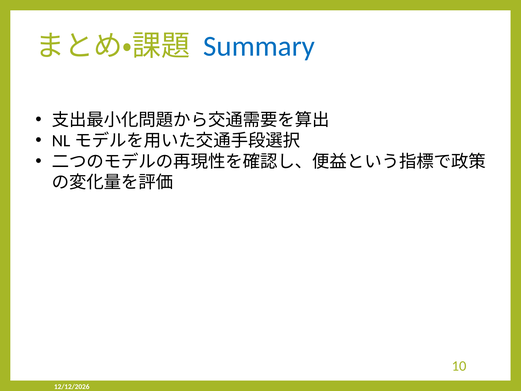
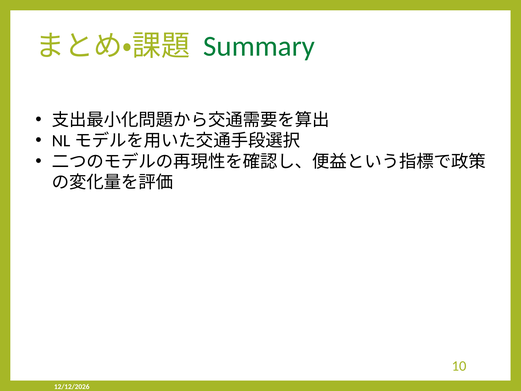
Summary colour: blue -> green
